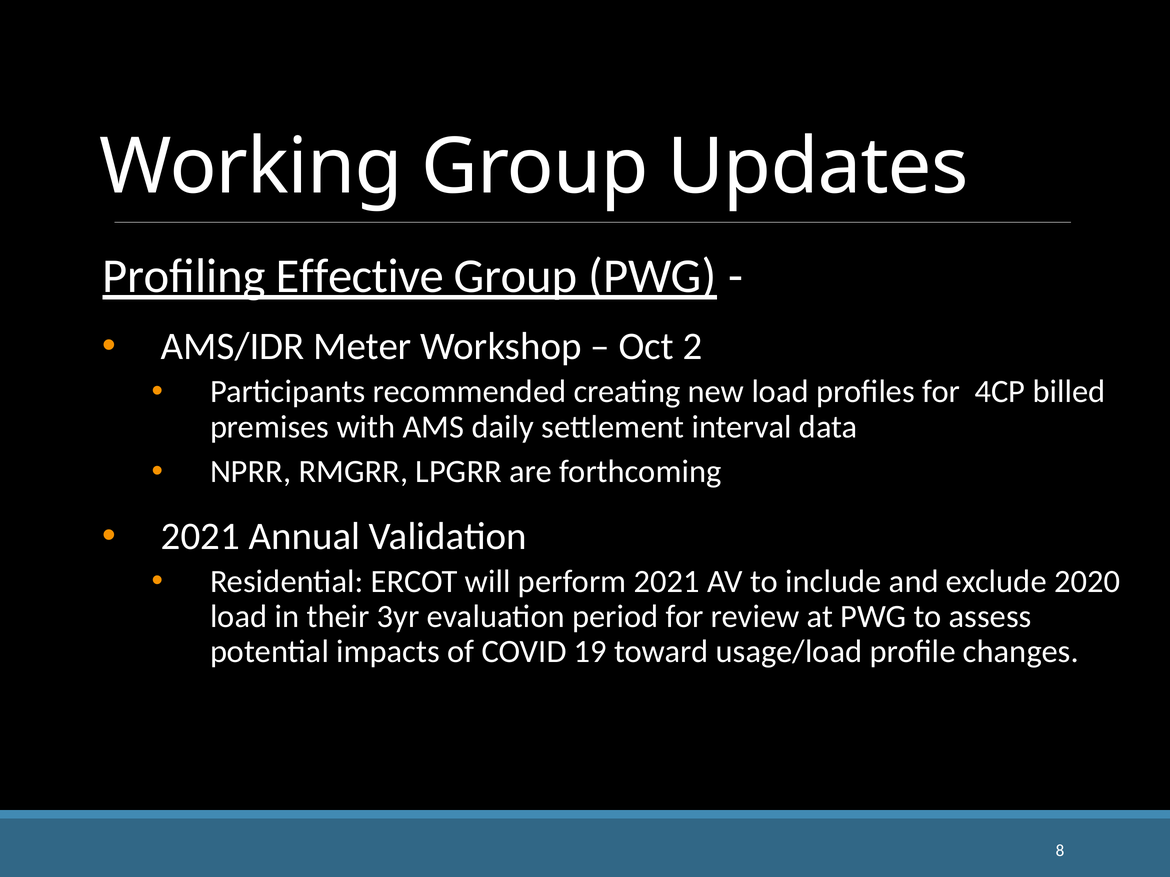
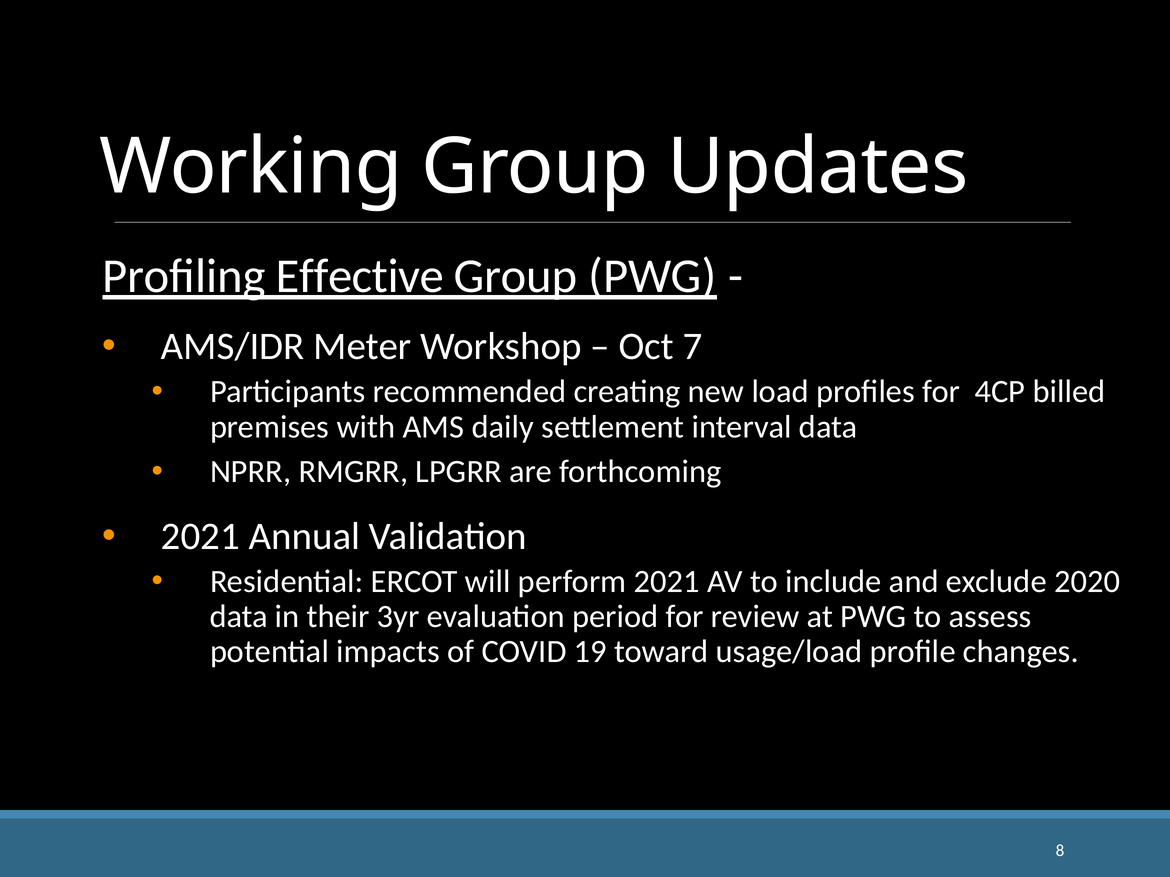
2: 2 -> 7
load at (239, 617): load -> data
